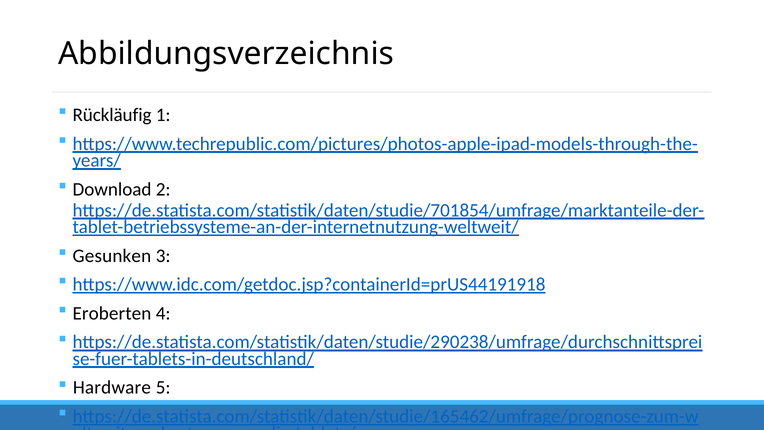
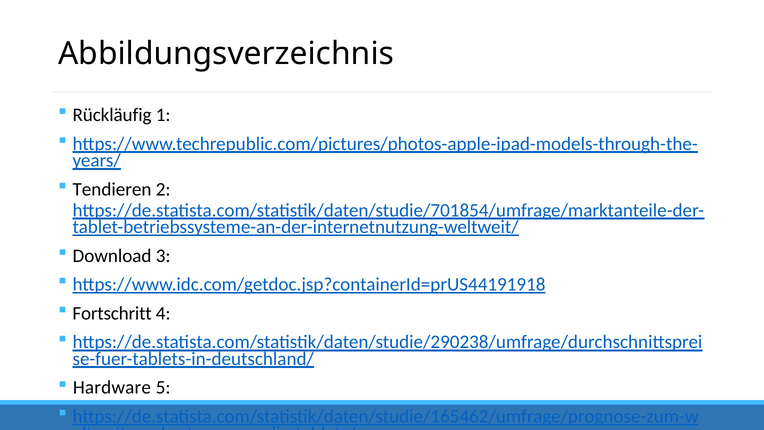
Download: Download -> Tendieren
Gesunken: Gesunken -> Download
Eroberten: Eroberten -> Fortschritt
